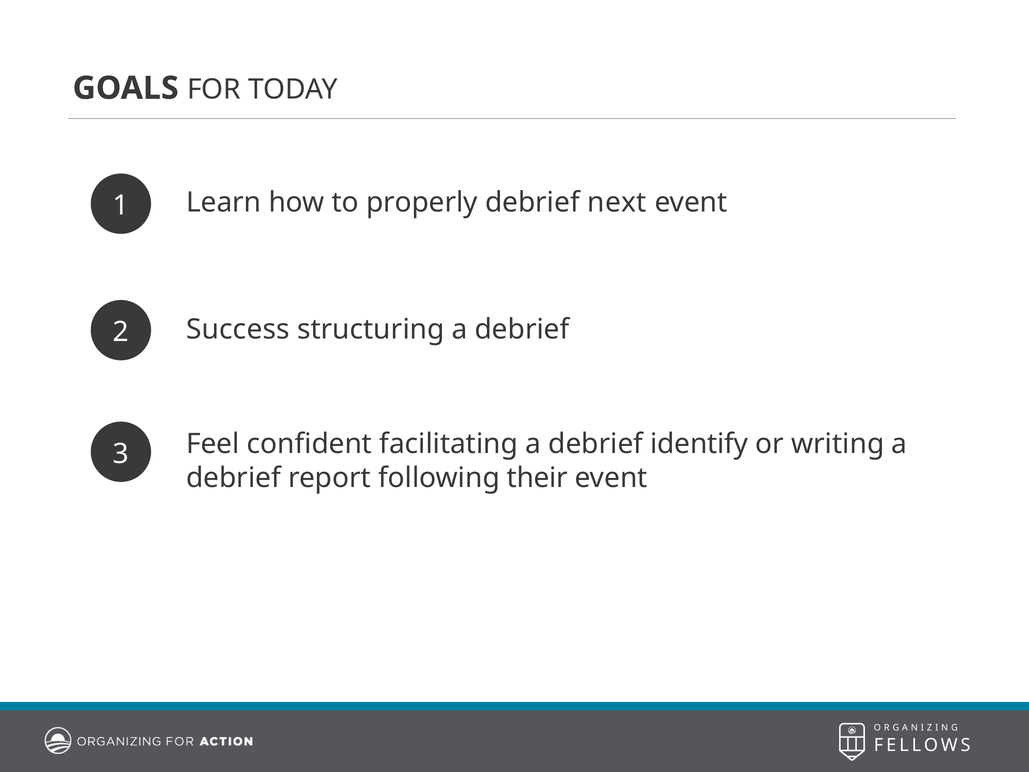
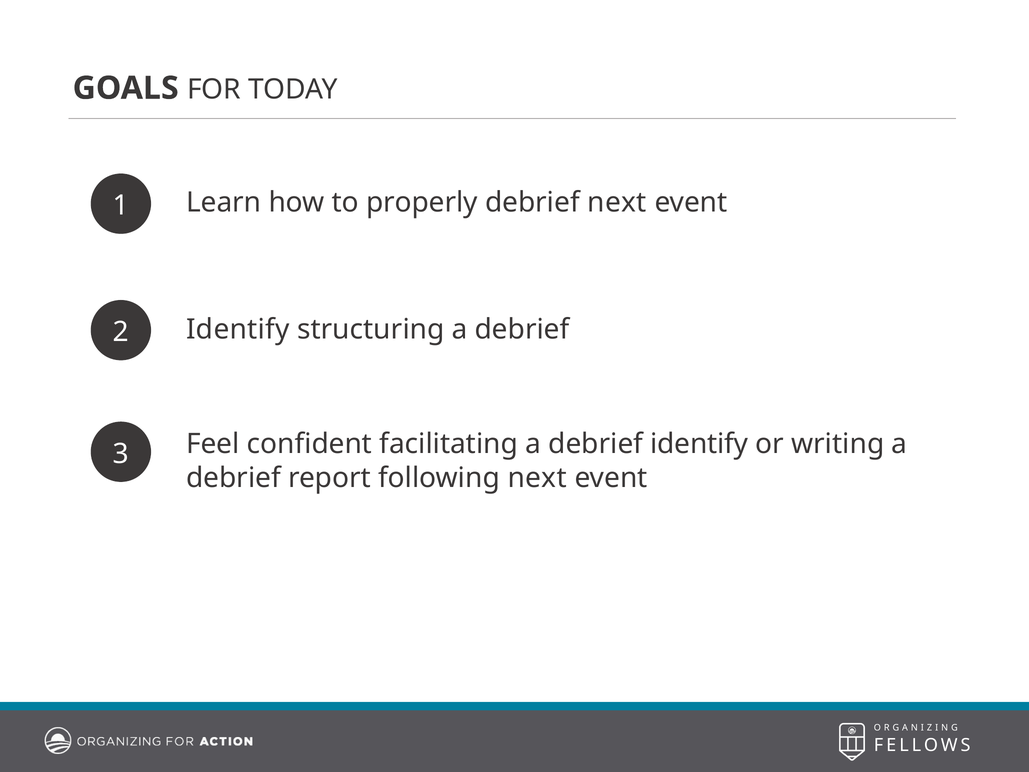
Success at (238, 329): Success -> Identify
following their: their -> next
